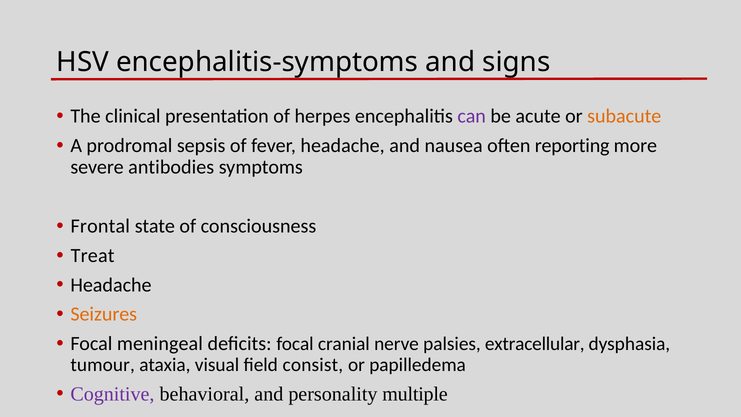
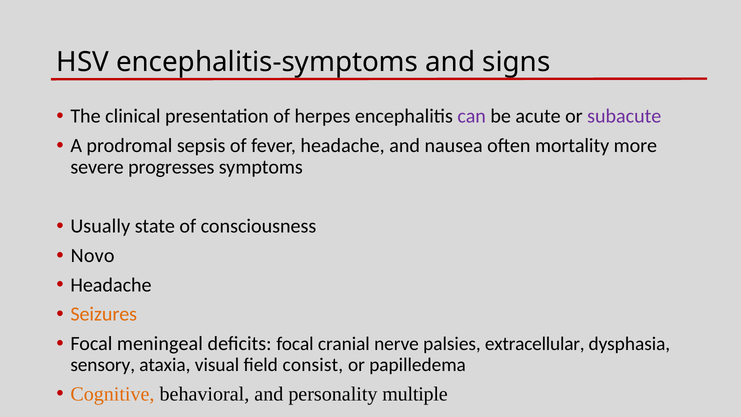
subacute colour: orange -> purple
reporting: reporting -> mortality
antibodies: antibodies -> progresses
Frontal: Frontal -> Usually
Treat: Treat -> Novo
tumour: tumour -> sensory
Cognitive colour: purple -> orange
